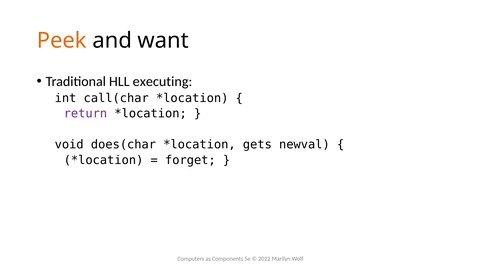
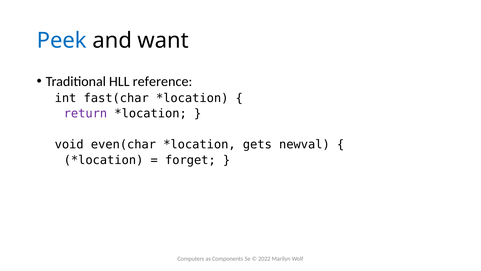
Peek colour: orange -> blue
executing: executing -> reference
call(char: call(char -> fast(char
does(char: does(char -> even(char
